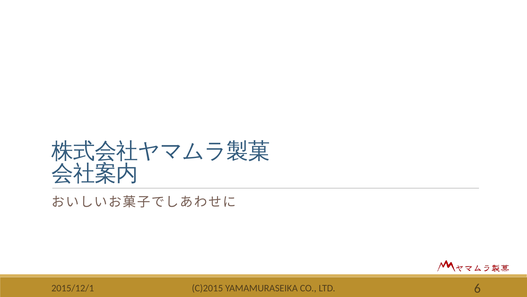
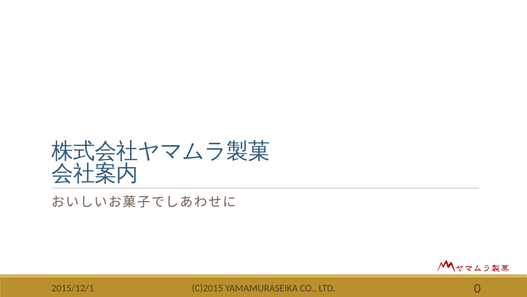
6: 6 -> 0
